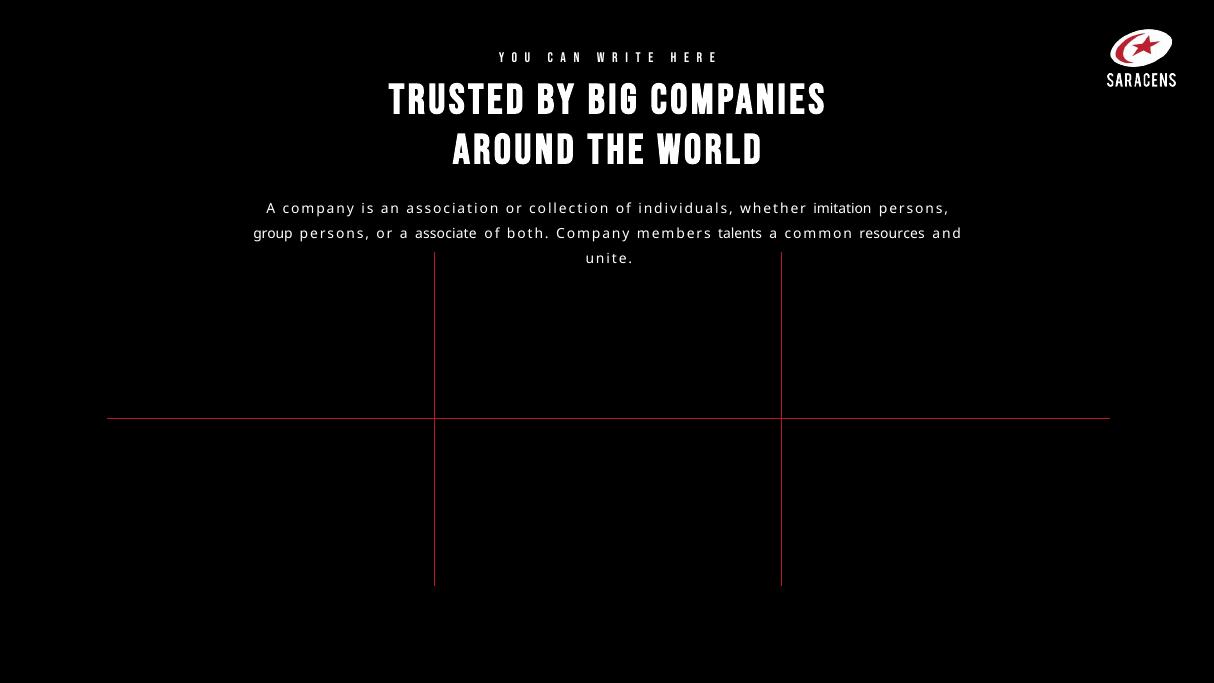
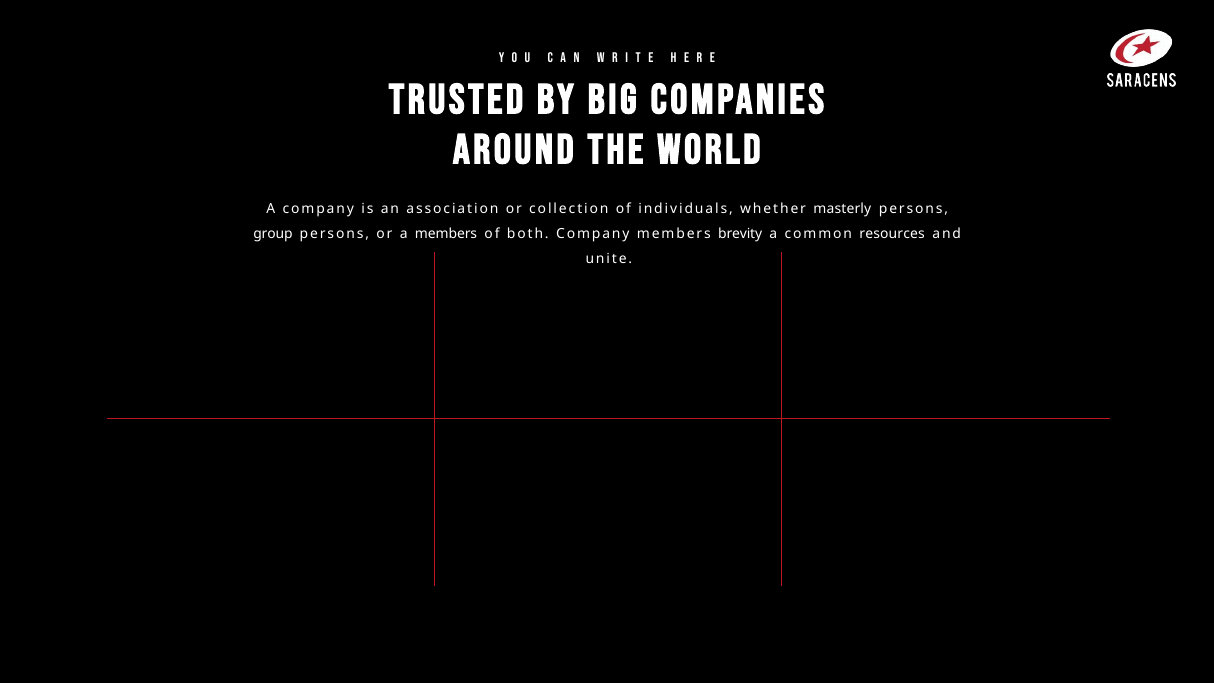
imitation: imitation -> masterly
a associate: associate -> members
talents: talents -> brevity
